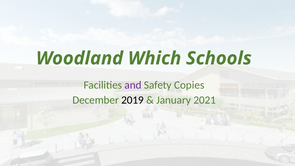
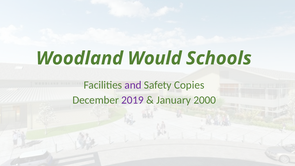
Which: Which -> Would
2019 colour: black -> purple
2021: 2021 -> 2000
